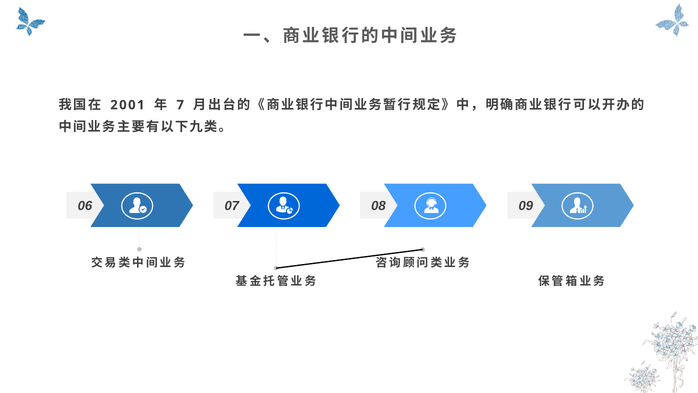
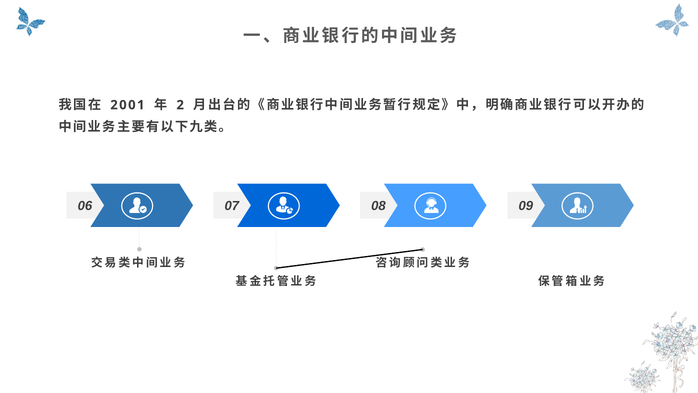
7: 7 -> 2
